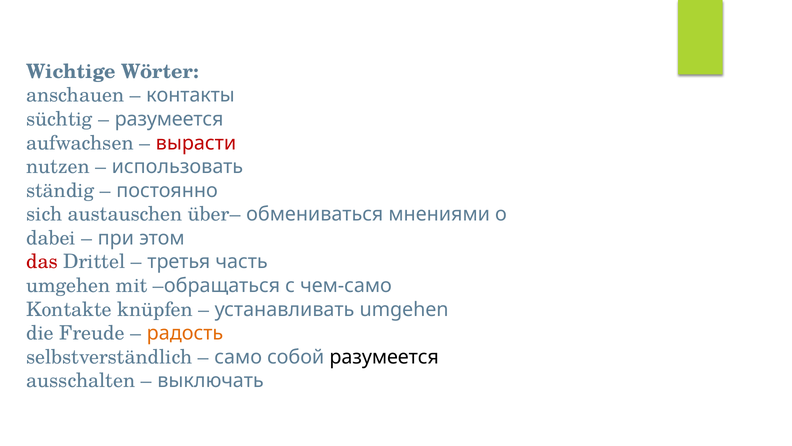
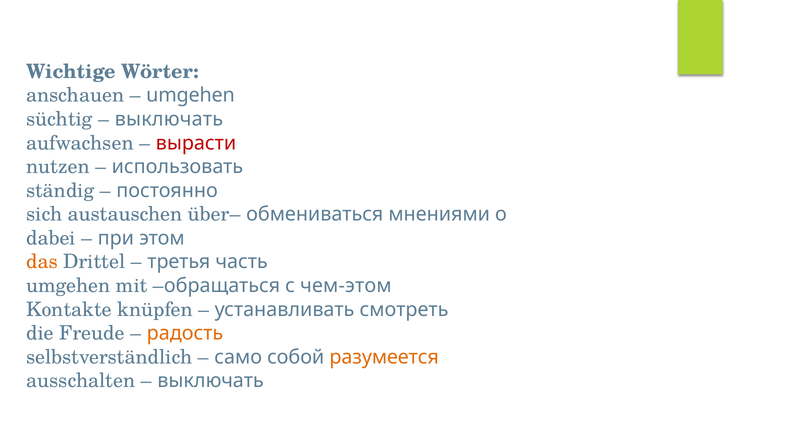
контакты at (191, 95): контакты -> umgehen
разумеется at (169, 119): разумеется -> выключать
das colour: red -> orange
чем-само: чем-само -> чем-этом
устанавливать umgehen: umgehen -> смотреть
разумеется at (384, 357) colour: black -> orange
